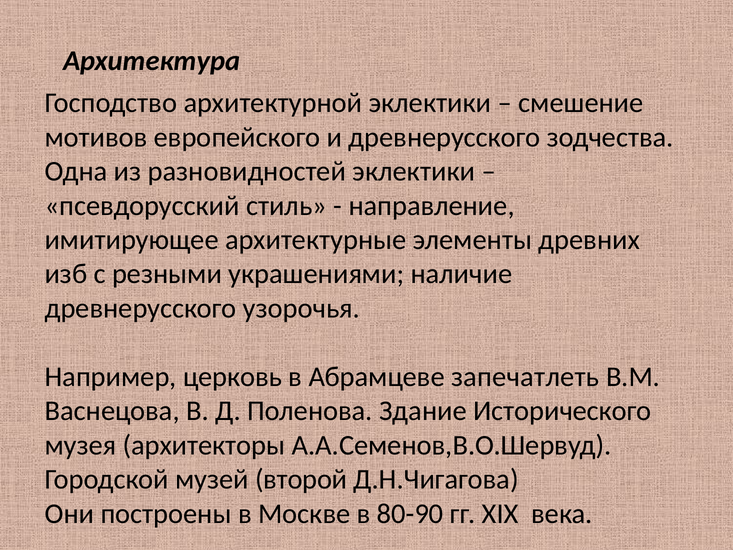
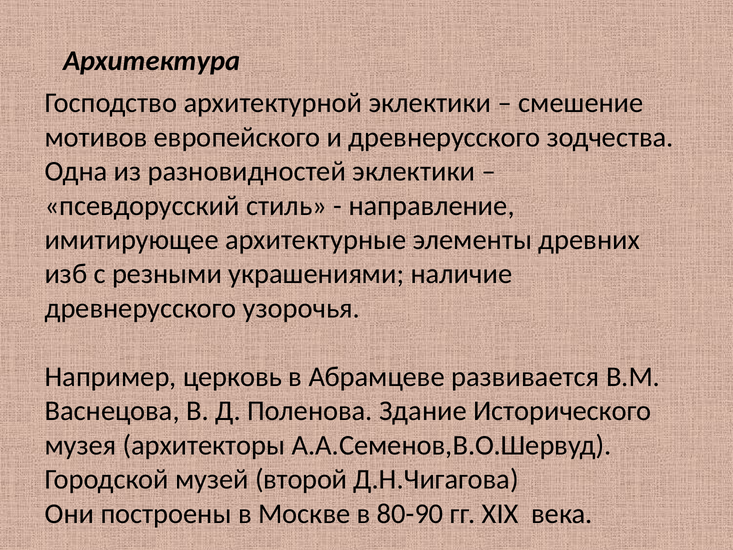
запечатлеть: запечатлеть -> развивается
